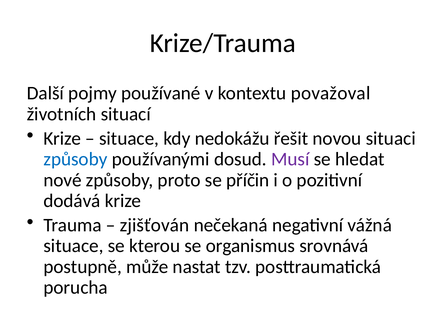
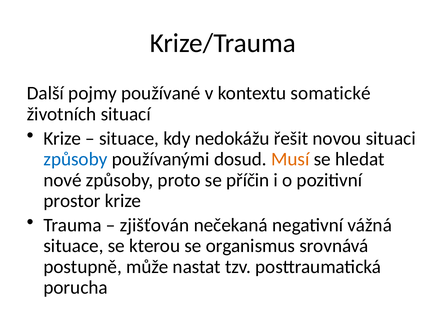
považoval: považoval -> somatické
Musí colour: purple -> orange
dodává: dodává -> prostor
